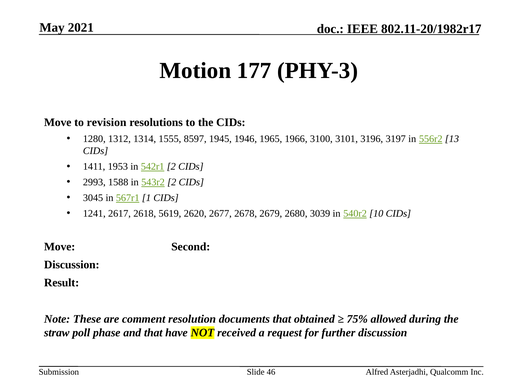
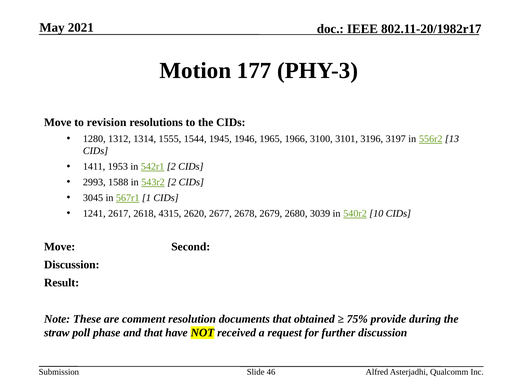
8597: 8597 -> 1544
5619: 5619 -> 4315
allowed: allowed -> provide
